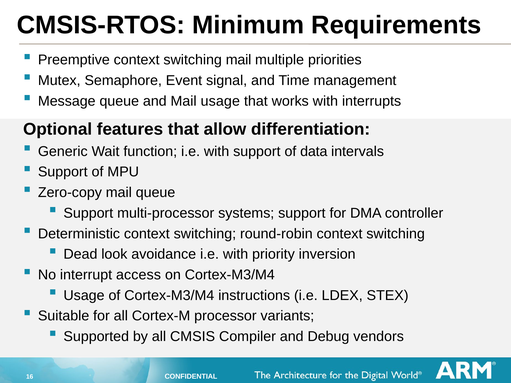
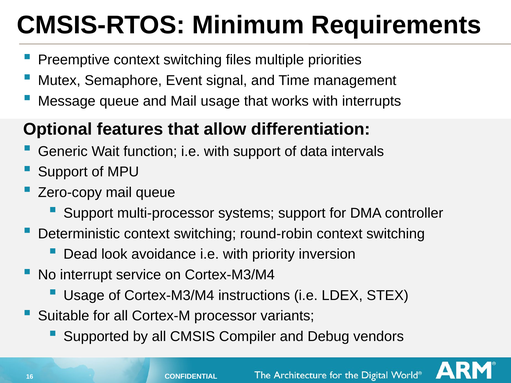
switching mail: mail -> files
access: access -> service
